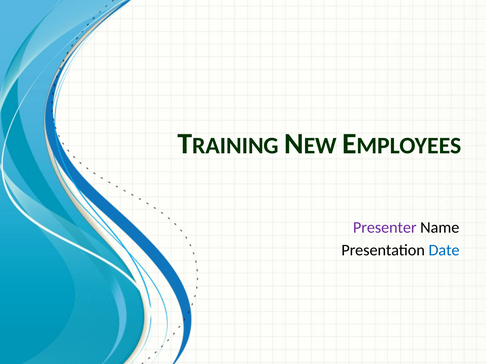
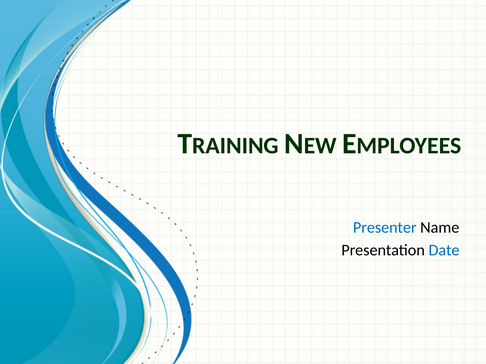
Presenter colour: purple -> blue
